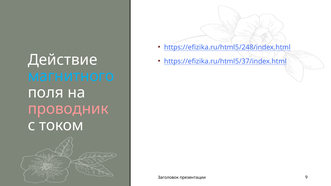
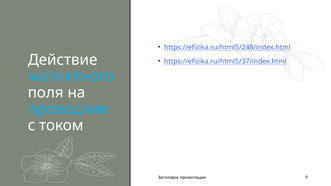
проводник colour: pink -> light blue
